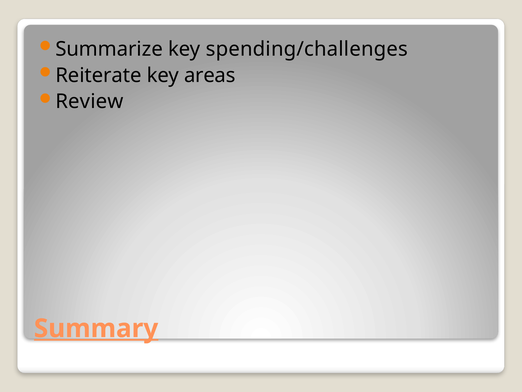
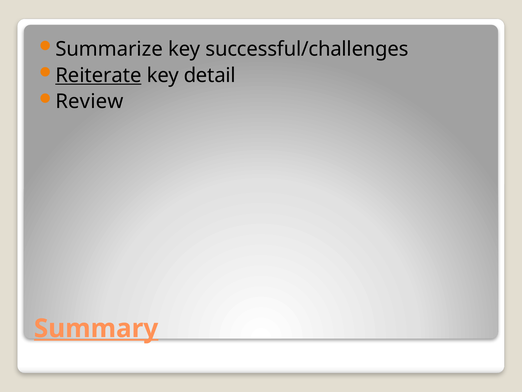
spending/challenges: spending/challenges -> successful/challenges
Reiterate underline: none -> present
areas: areas -> detail
